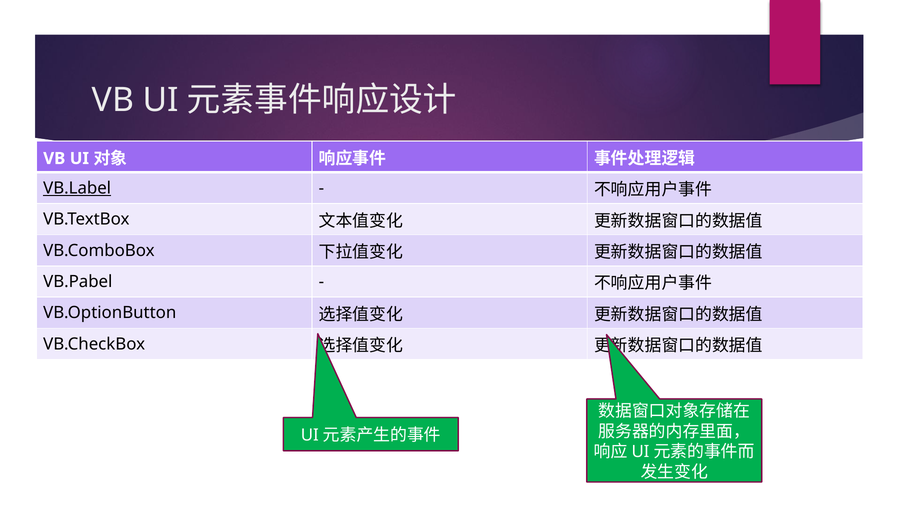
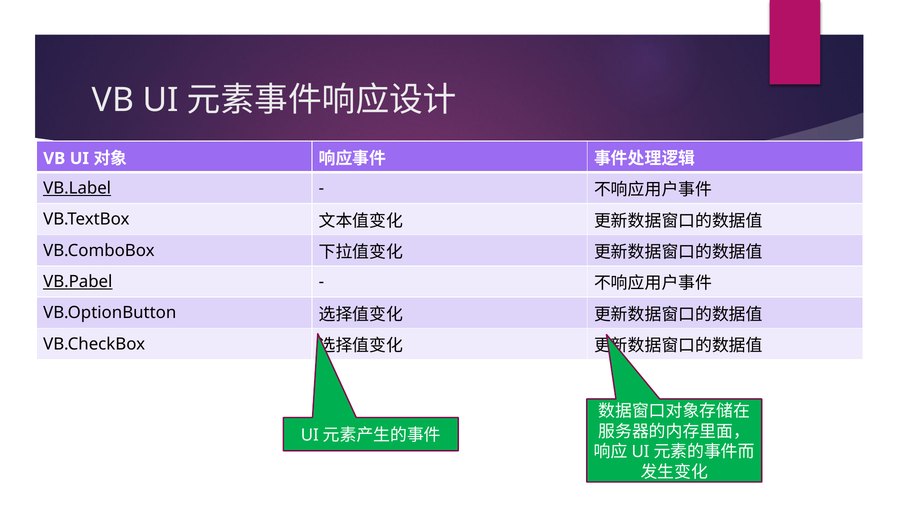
VB.Pabel underline: none -> present
